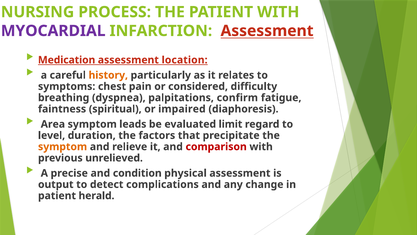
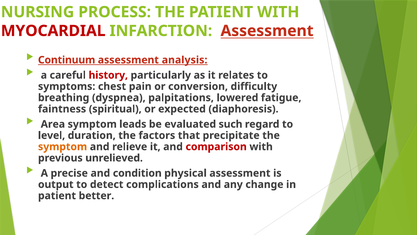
MYOCARDIAL colour: purple -> red
Medication: Medication -> Continuum
location: location -> analysis
history colour: orange -> red
considered: considered -> conversion
confirm: confirm -> lowered
impaired: impaired -> expected
limit: limit -> such
herald: herald -> better
